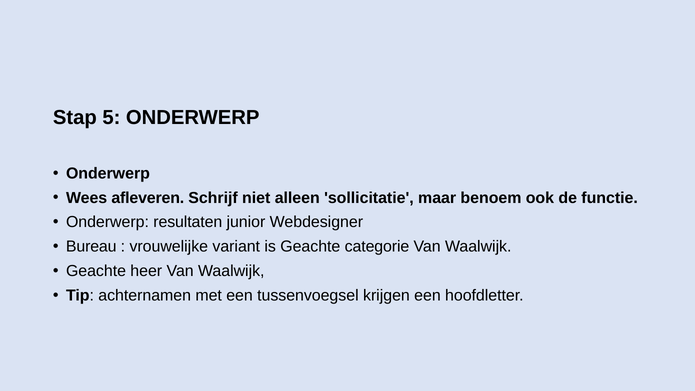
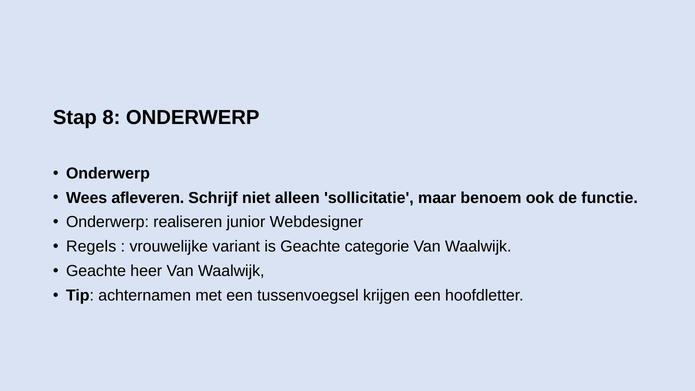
5: 5 -> 8
resultaten: resultaten -> realiseren
Bureau: Bureau -> Regels
